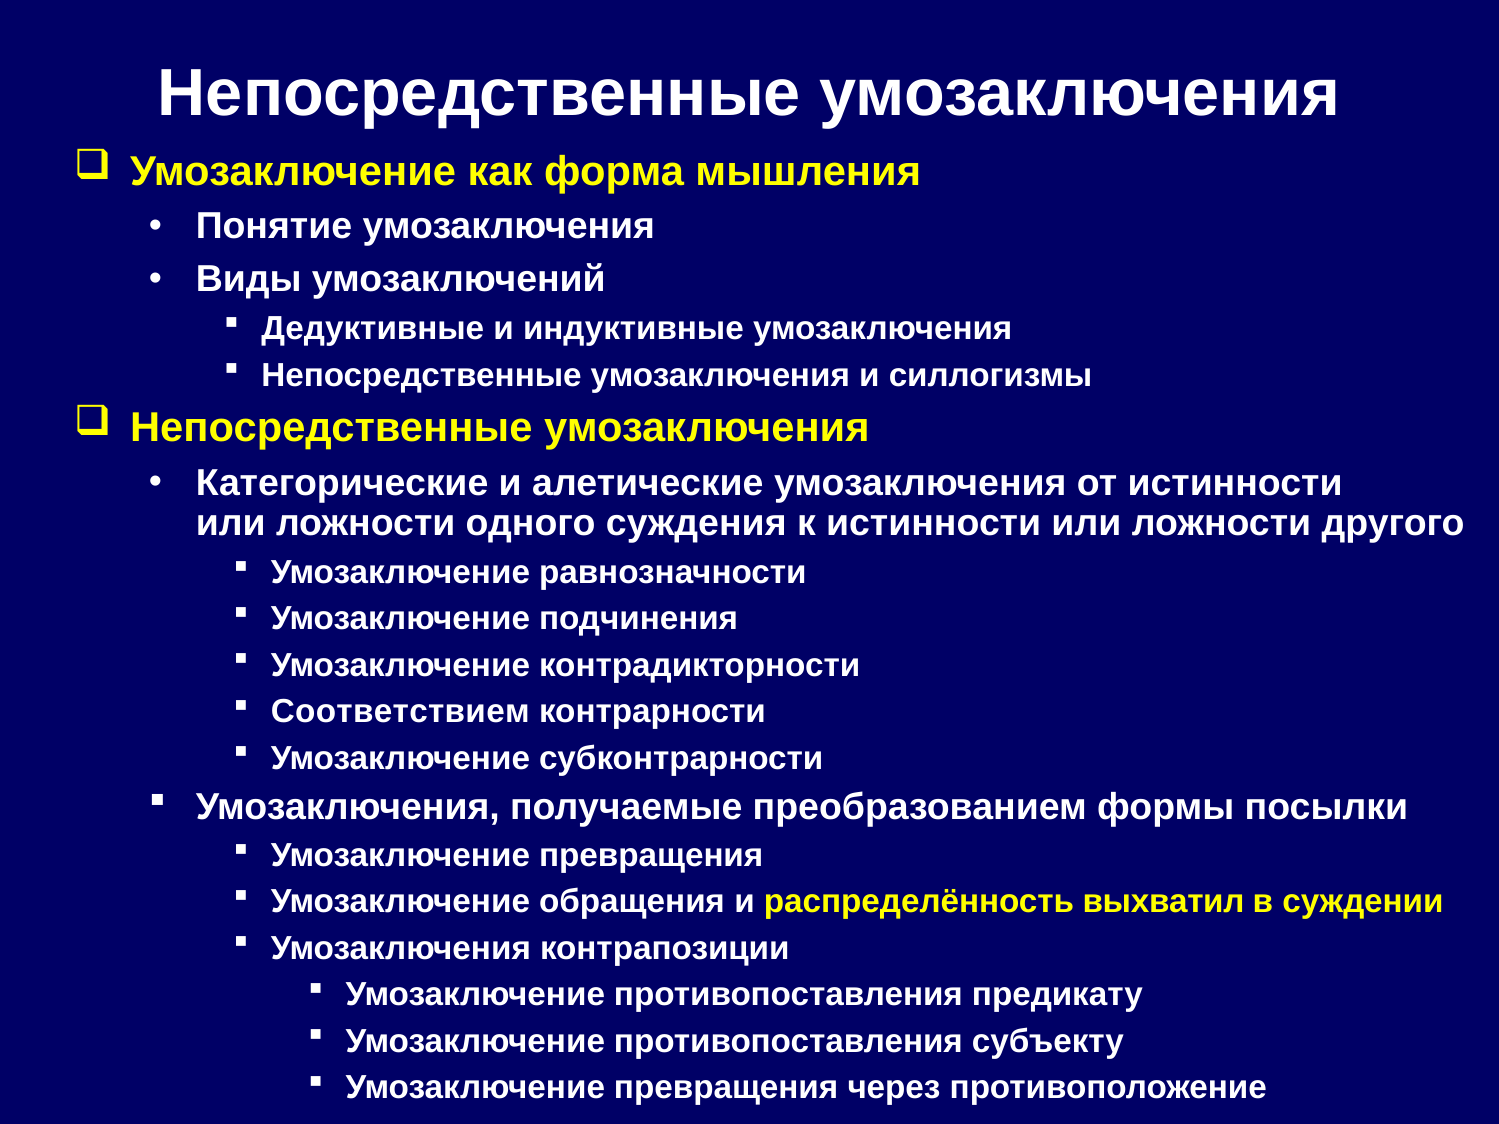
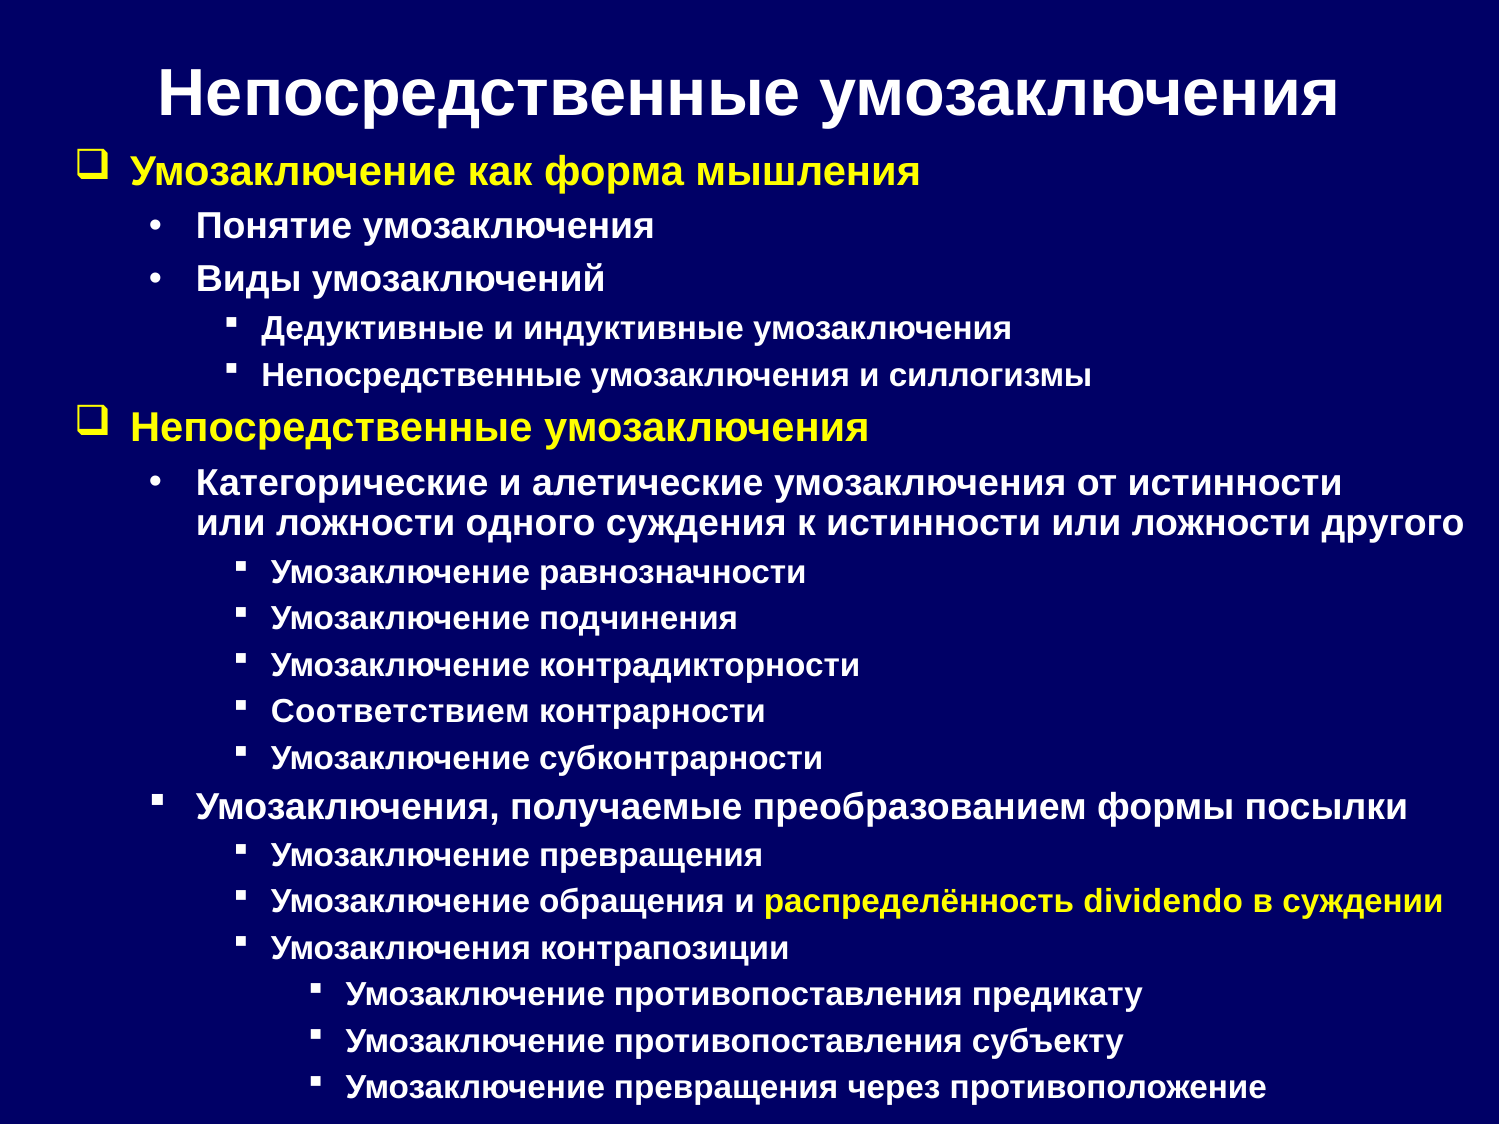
выхватил: выхватил -> dividendo
